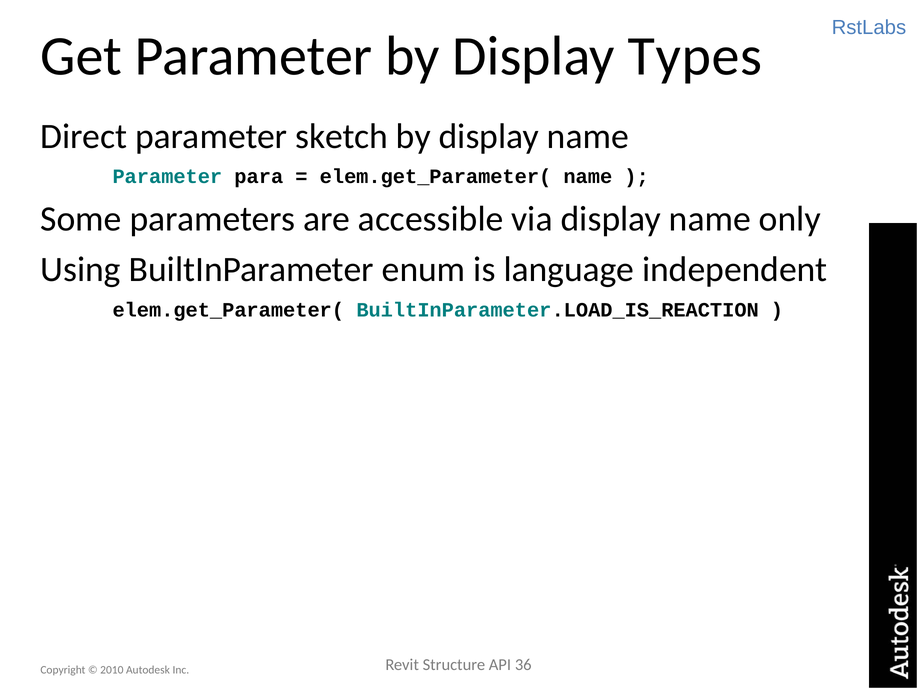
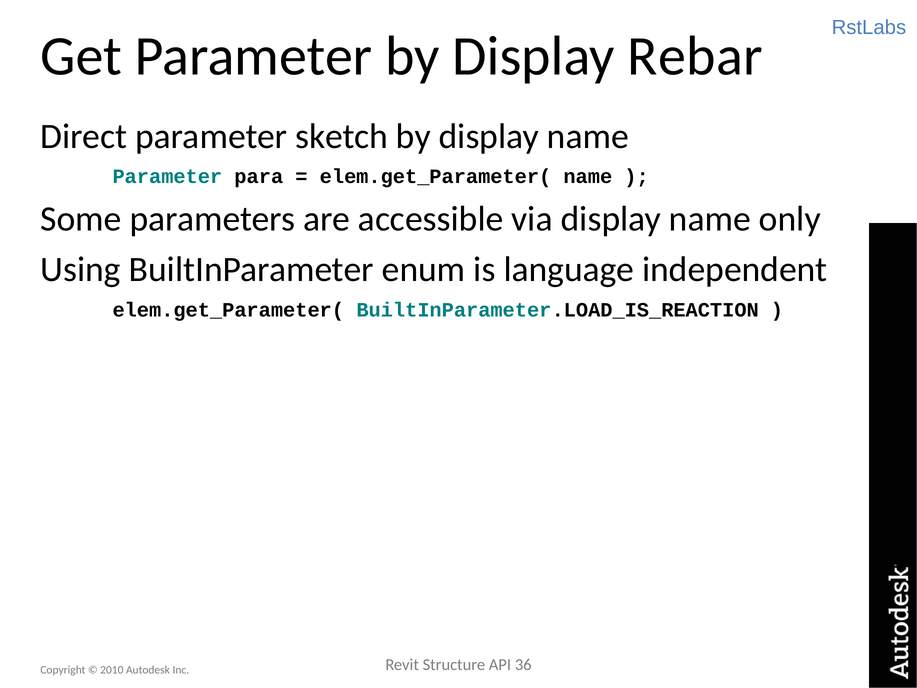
Types: Types -> Rebar
